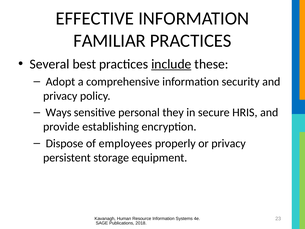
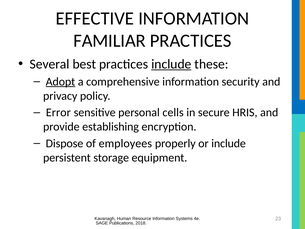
Adopt underline: none -> present
Ways: Ways -> Error
they: they -> cells
or privacy: privacy -> include
